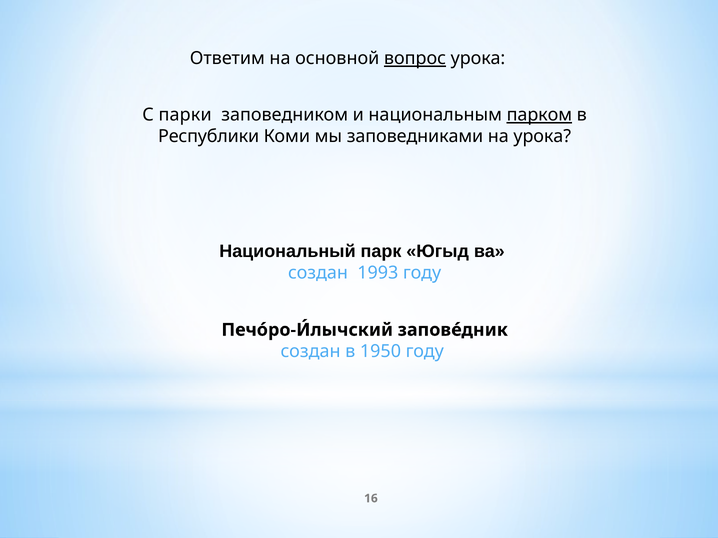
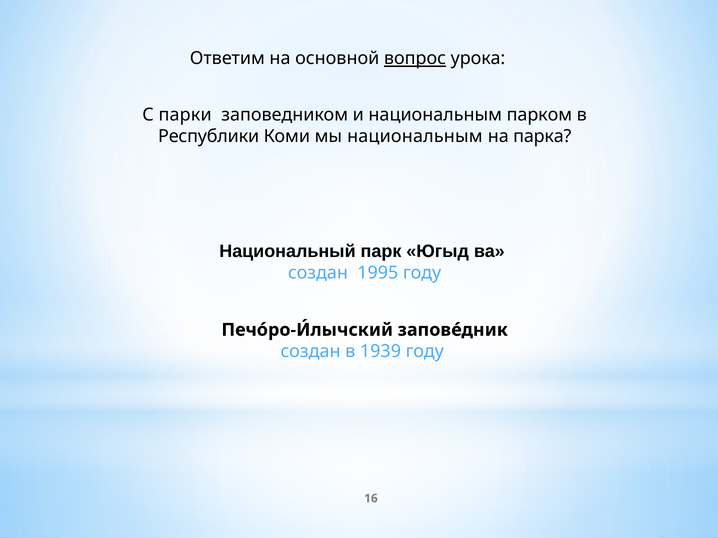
парком underline: present -> none
мы заповедниками: заповедниками -> национальным
на урока: урока -> парка
1993: 1993 -> 1995
1950: 1950 -> 1939
